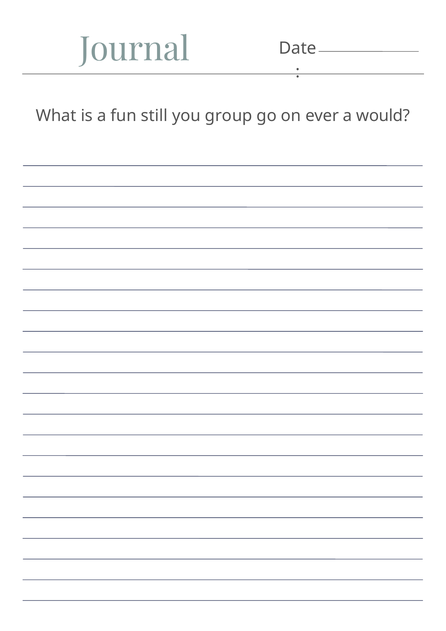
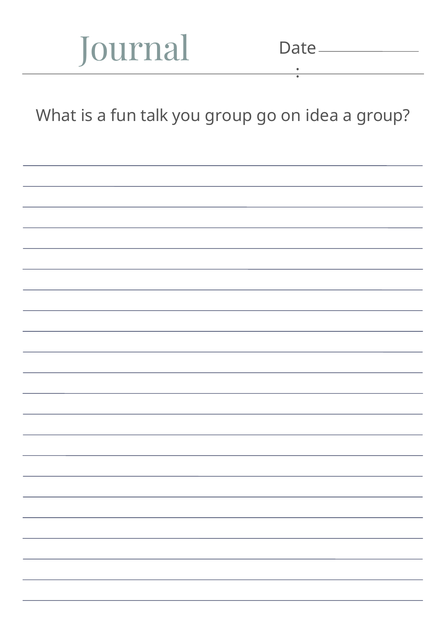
still: still -> talk
ever: ever -> idea
a would: would -> group
